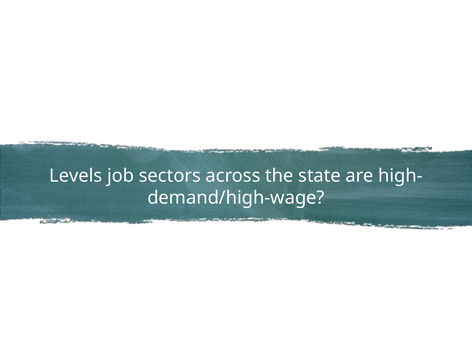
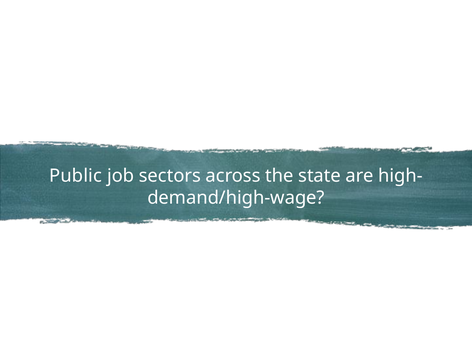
Levels: Levels -> Public
